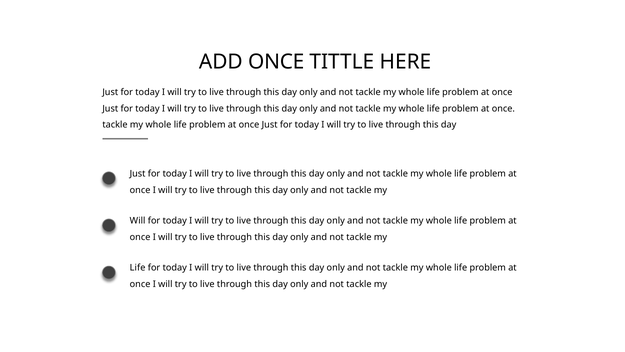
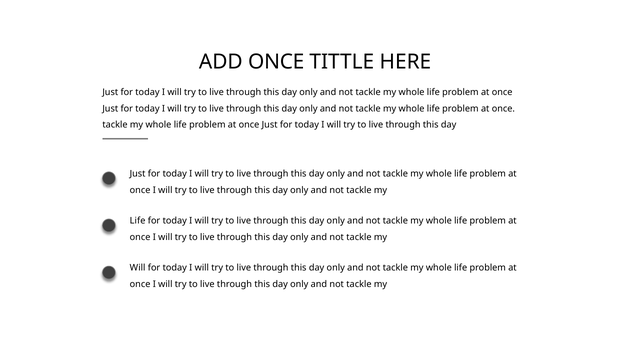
Will at (138, 220): Will -> Life
Life at (138, 268): Life -> Will
